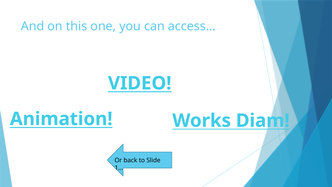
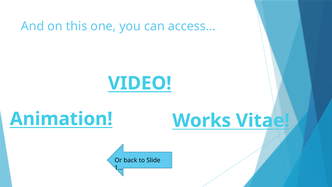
Diam: Diam -> Vitae
